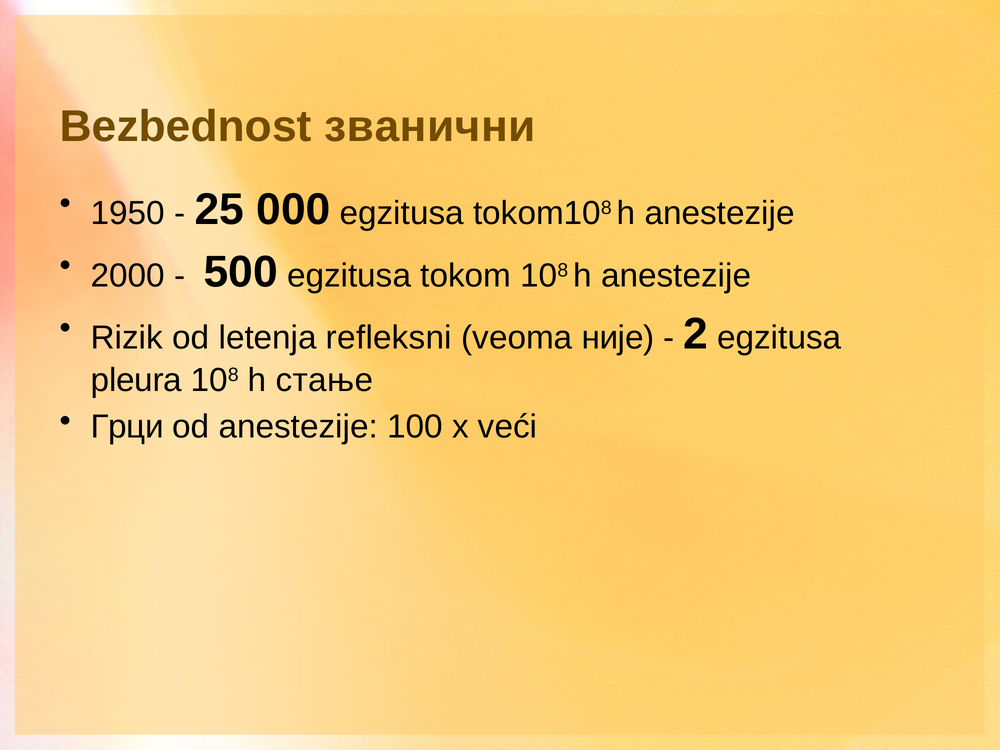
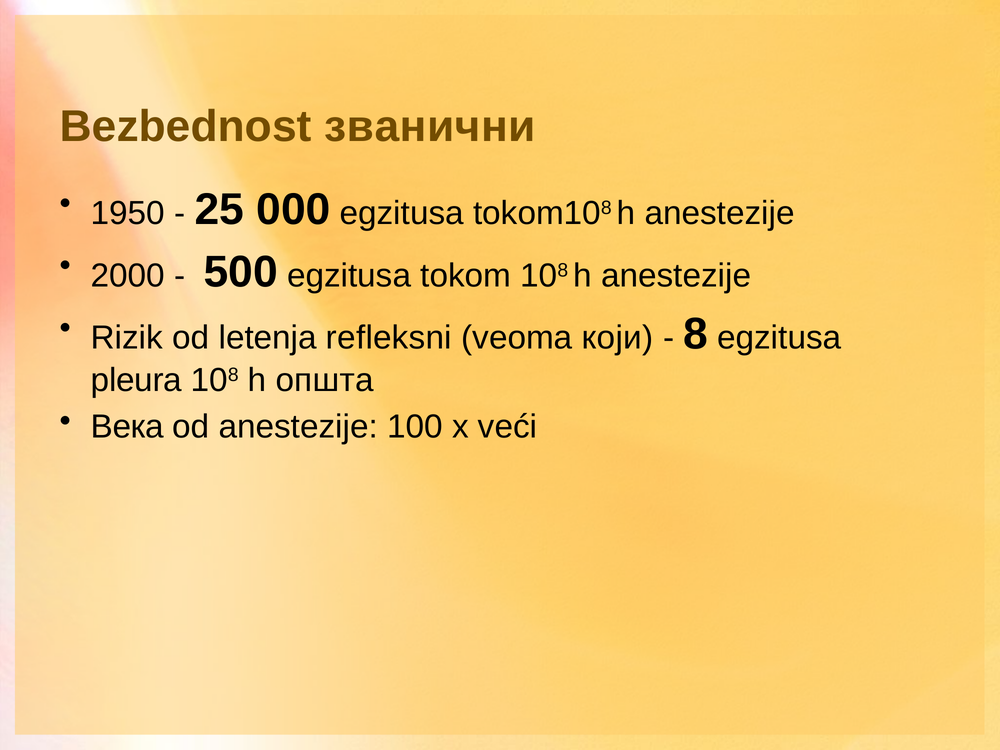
није: није -> који
2: 2 -> 8
стање: стање -> општа
Грци: Грци -> Века
